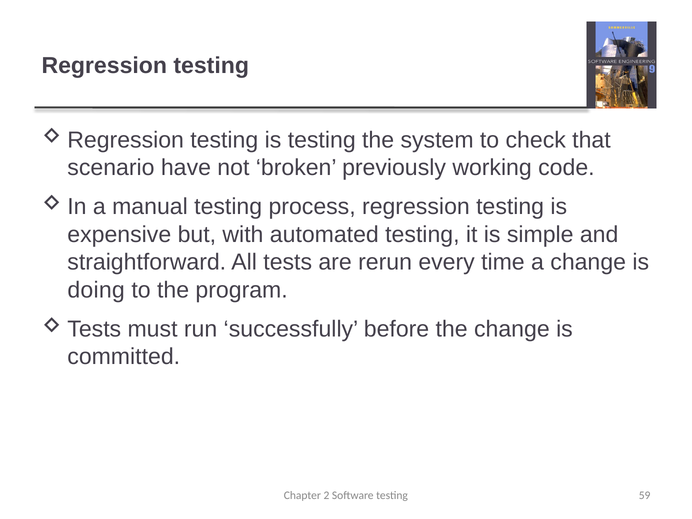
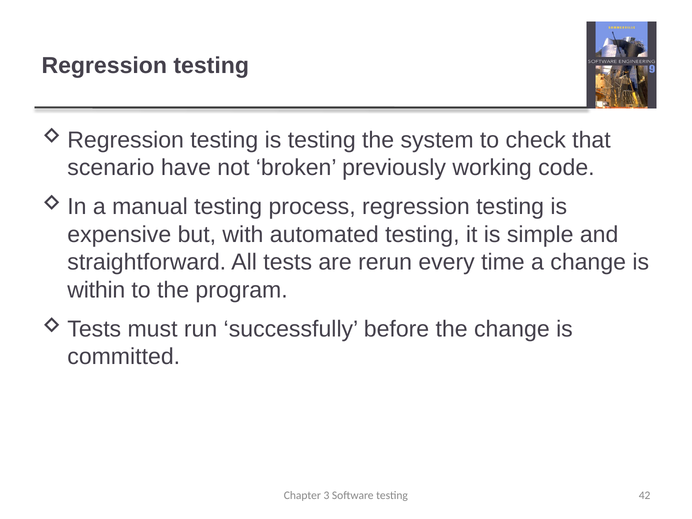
doing: doing -> within
2: 2 -> 3
59: 59 -> 42
